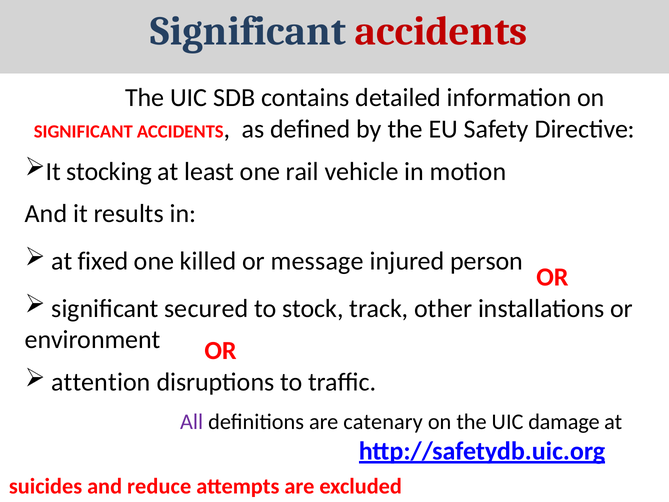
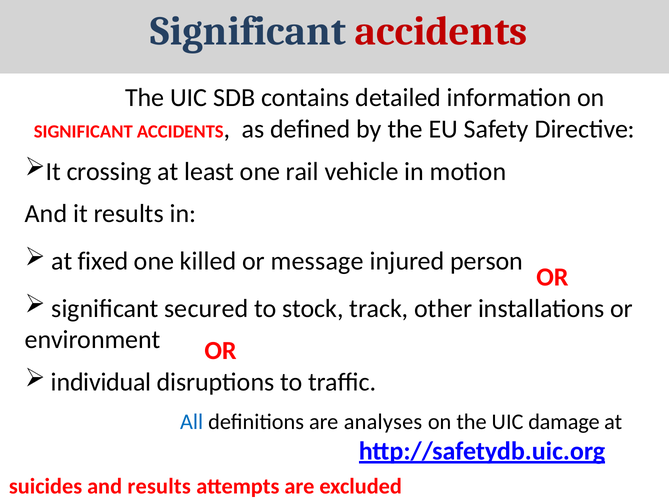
stocking: stocking -> crossing
attention: attention -> individual
All colour: purple -> blue
catenary: catenary -> analyses
and reduce: reduce -> results
